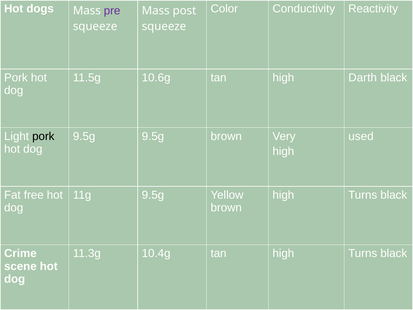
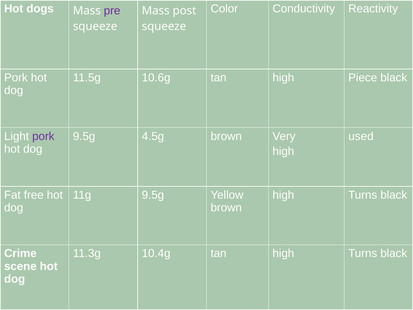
Darth: Darth -> Piece
pork at (43, 136) colour: black -> purple
9.5g 9.5g: 9.5g -> 4.5g
